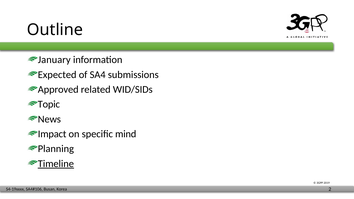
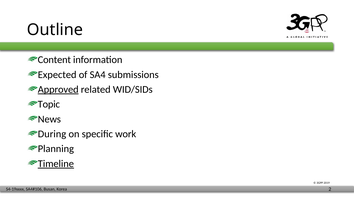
January: January -> Content
Approved underline: none -> present
Impact: Impact -> During
mind: mind -> work
